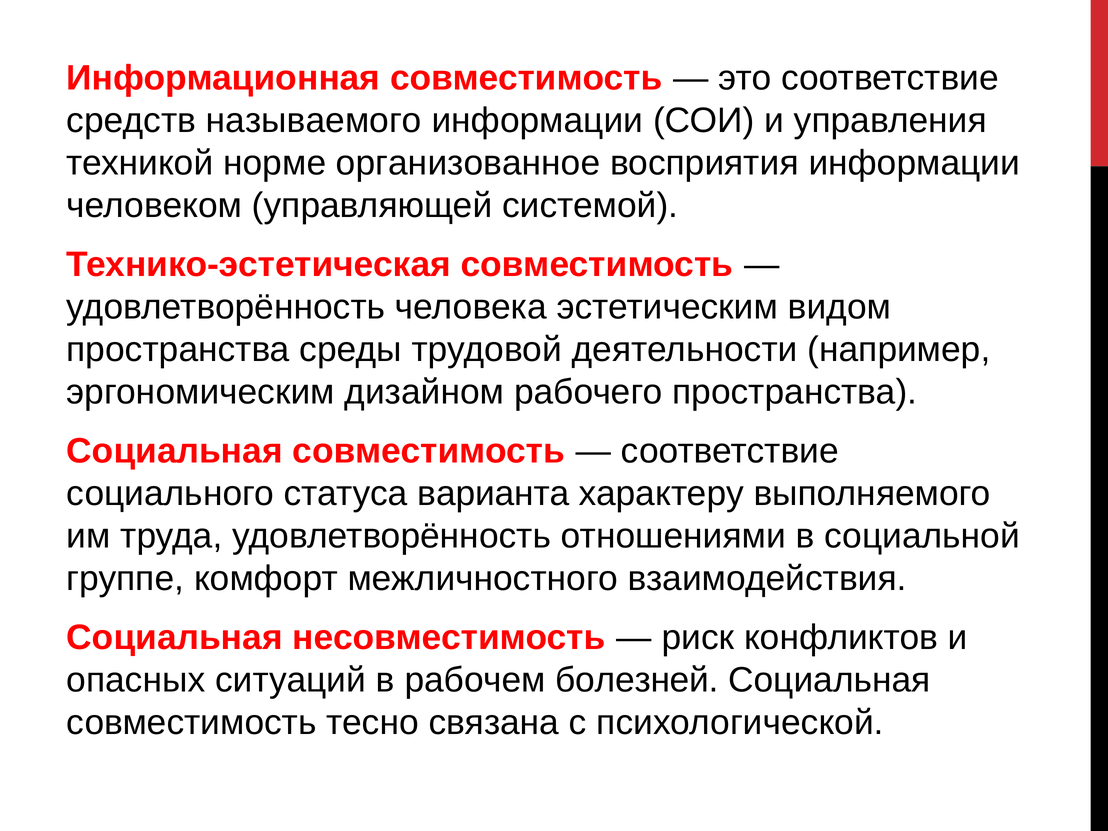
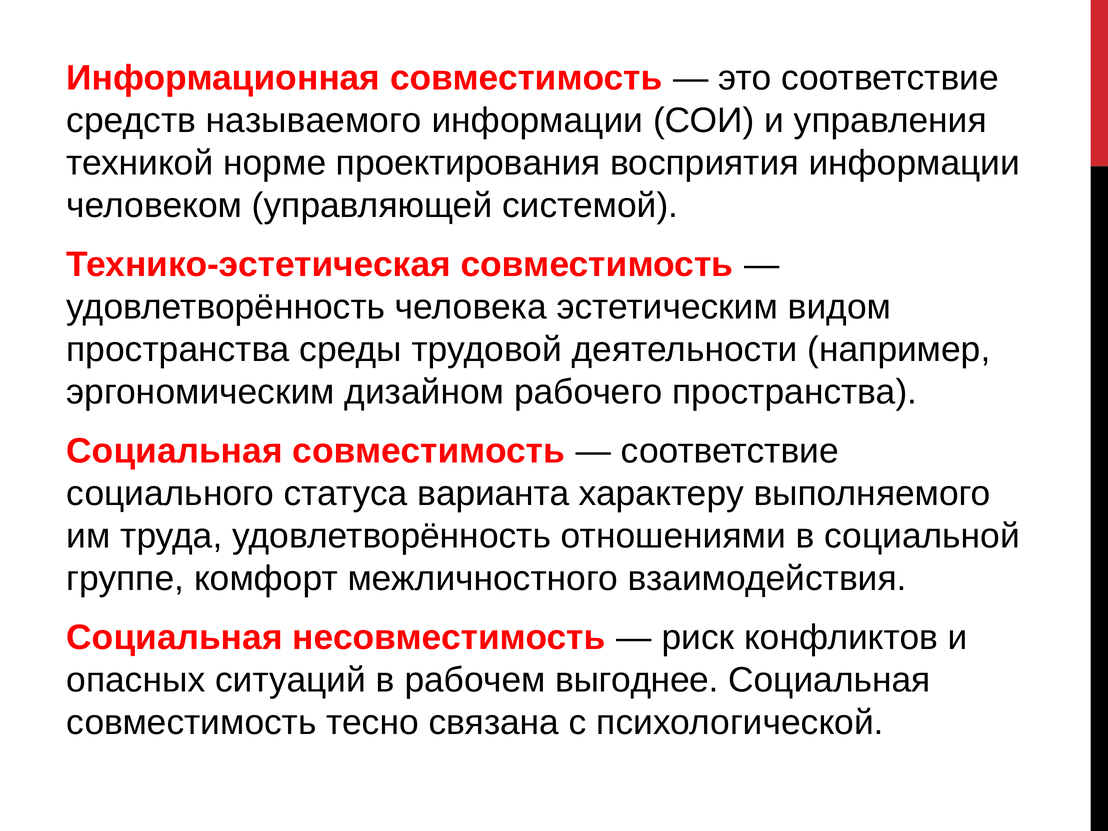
организованное: организованное -> проектирования
болезней: болезней -> выгоднее
